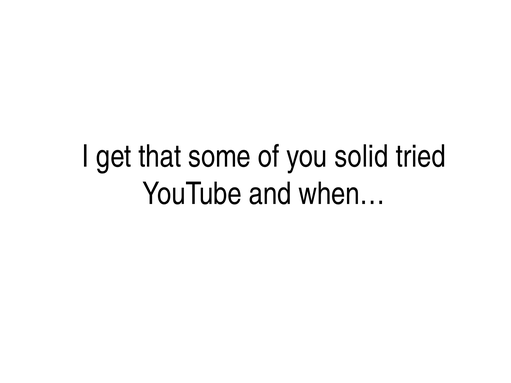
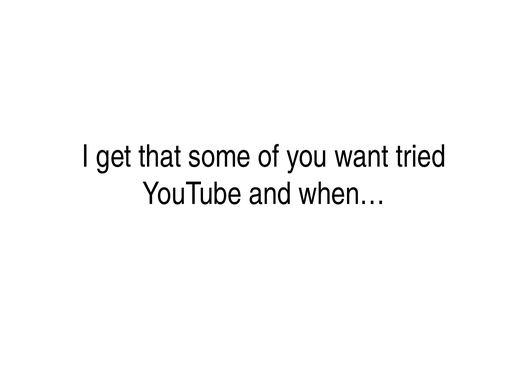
solid: solid -> want
